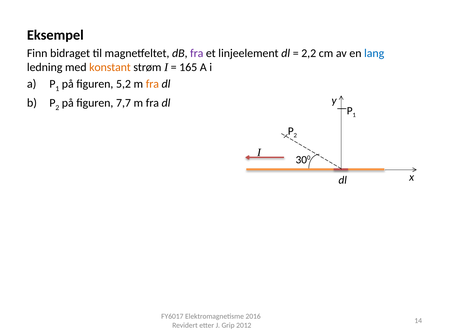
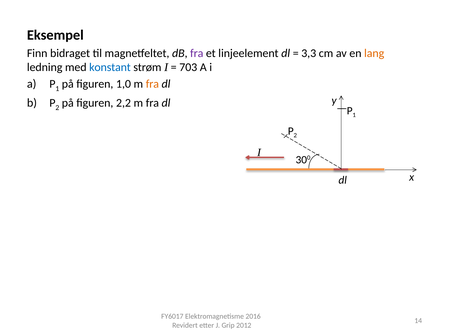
2,2: 2,2 -> 3,3
lang colour: blue -> orange
konstant colour: orange -> blue
165: 165 -> 703
5,2: 5,2 -> 1,0
7,7: 7,7 -> 2,2
